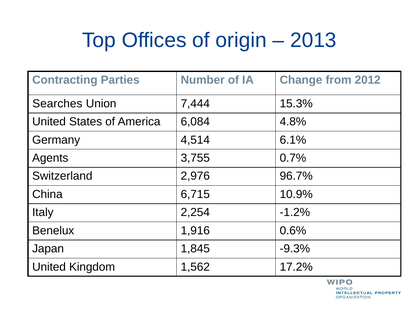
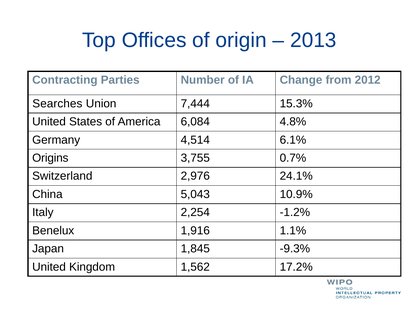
Agents: Agents -> Origins
96.7%: 96.7% -> 24.1%
6,715: 6,715 -> 5,043
0.6%: 0.6% -> 1.1%
